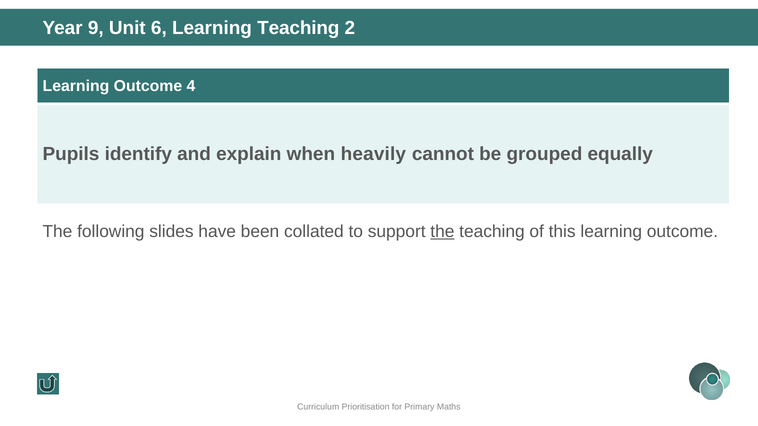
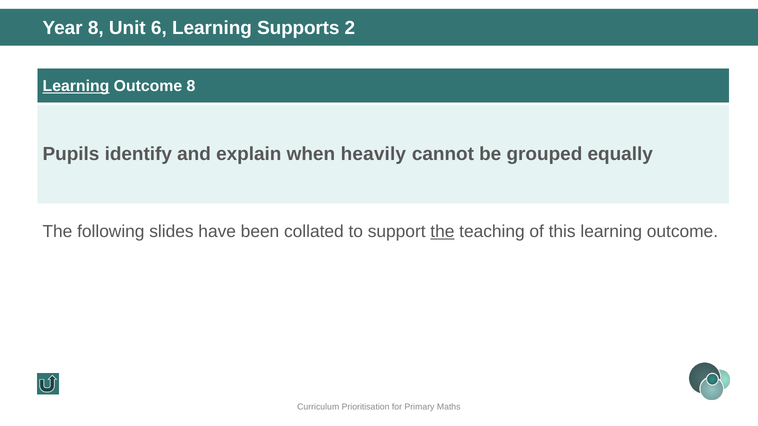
Year 9: 9 -> 8
Learning Teaching: Teaching -> Supports
Learning at (76, 86) underline: none -> present
Outcome 4: 4 -> 8
